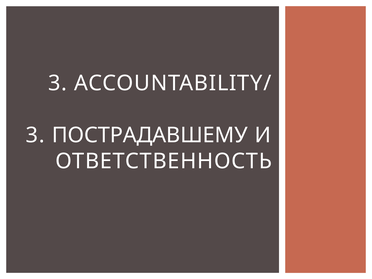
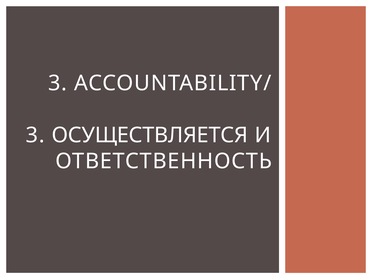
ПОСТРАДАВШЕМУ: ПОСТРАДАВШЕМУ -> ОСУЩЕСТВЛЯЕТСЯ
